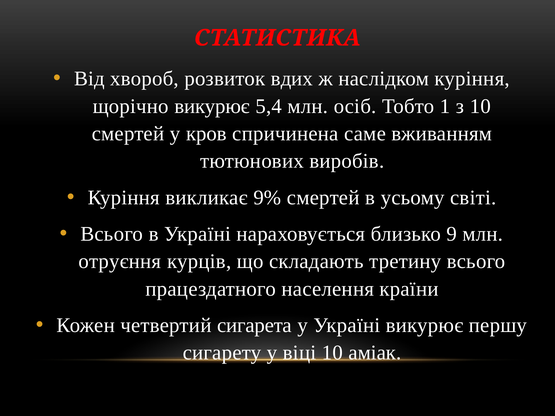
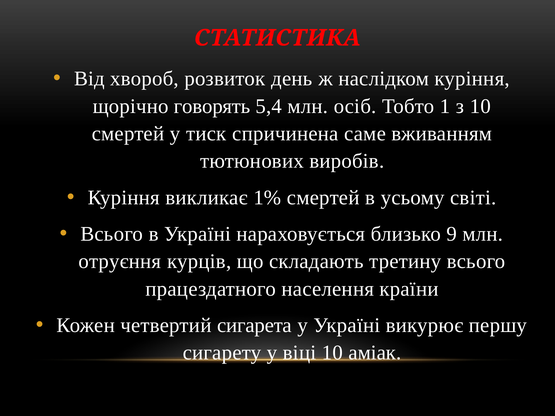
вдих: вдих -> день
щорічно викурює: викурює -> говорять
кров: кров -> тиск
9%: 9% -> 1%
